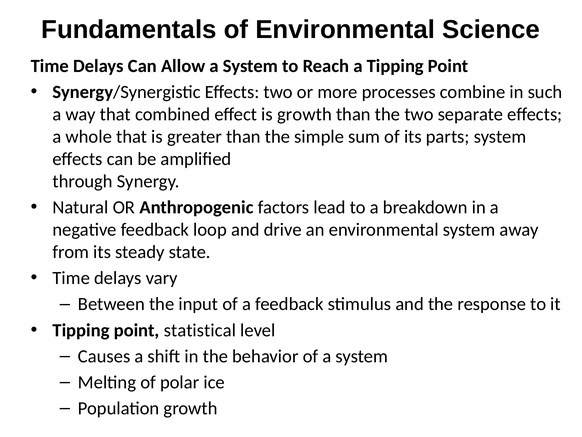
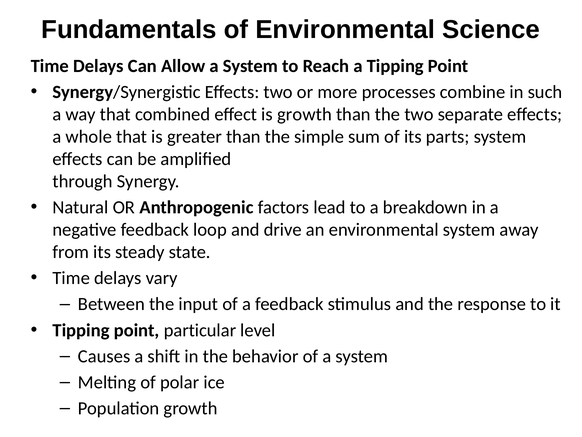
statistical: statistical -> particular
